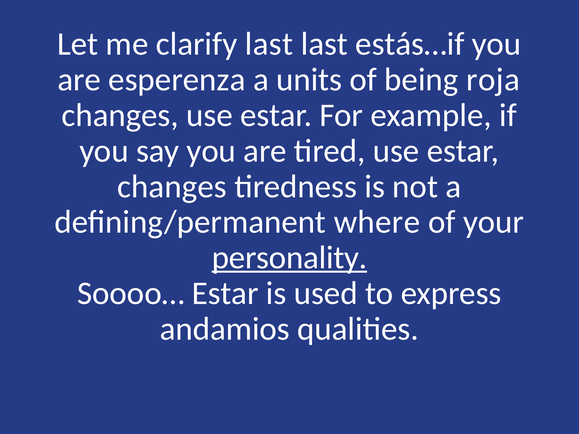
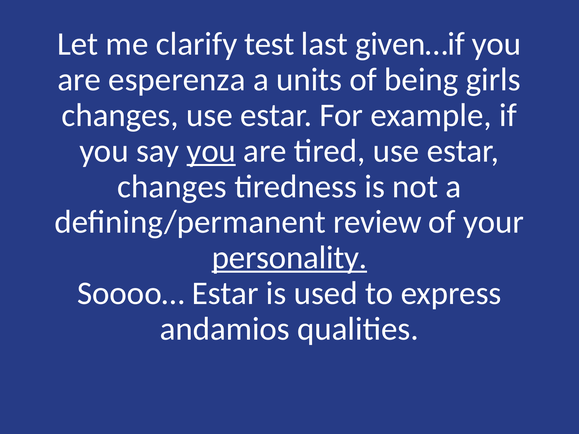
clarify last: last -> test
estás…if: estás…if -> given…if
roja: roja -> girls
you at (211, 151) underline: none -> present
where: where -> review
